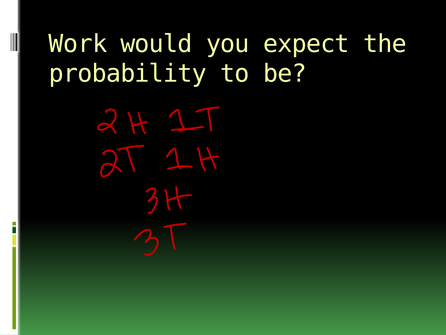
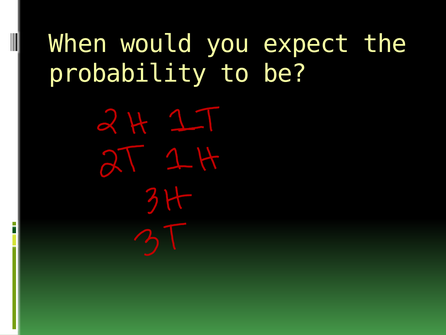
Work: Work -> When
